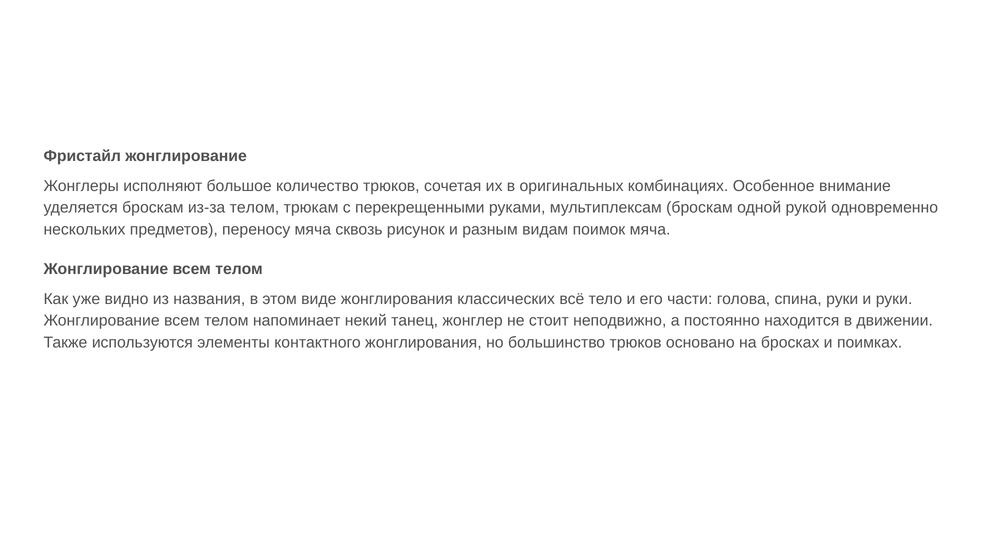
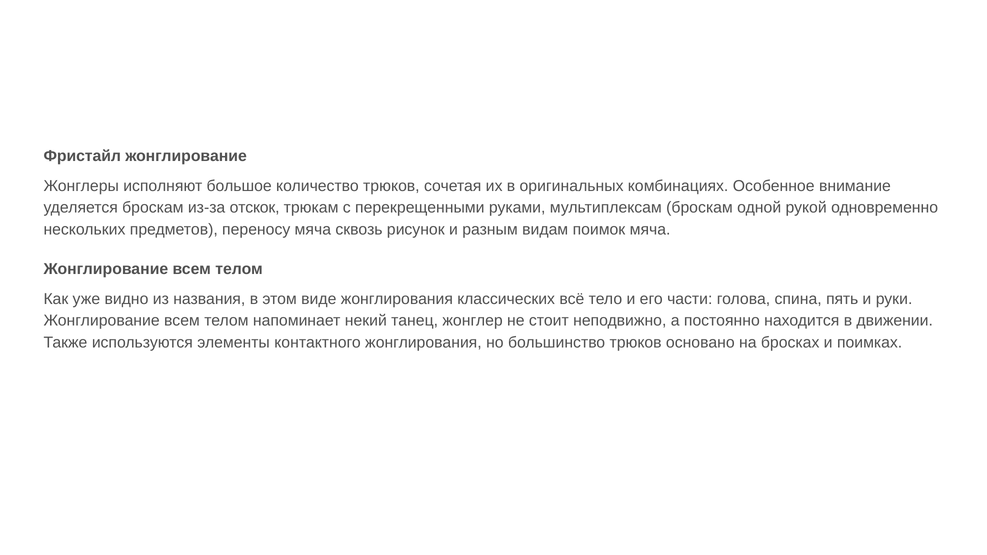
из-за телом: телом -> отскок
спина руки: руки -> пять
